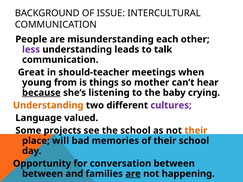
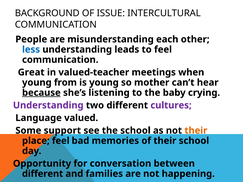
less colour: purple -> blue
to talk: talk -> feel
should-teacher: should-teacher -> valued-teacher
is things: things -> young
Understanding at (48, 105) colour: orange -> purple
projects: projects -> support
place will: will -> feel
between at (43, 174): between -> different
are at (133, 174) underline: present -> none
